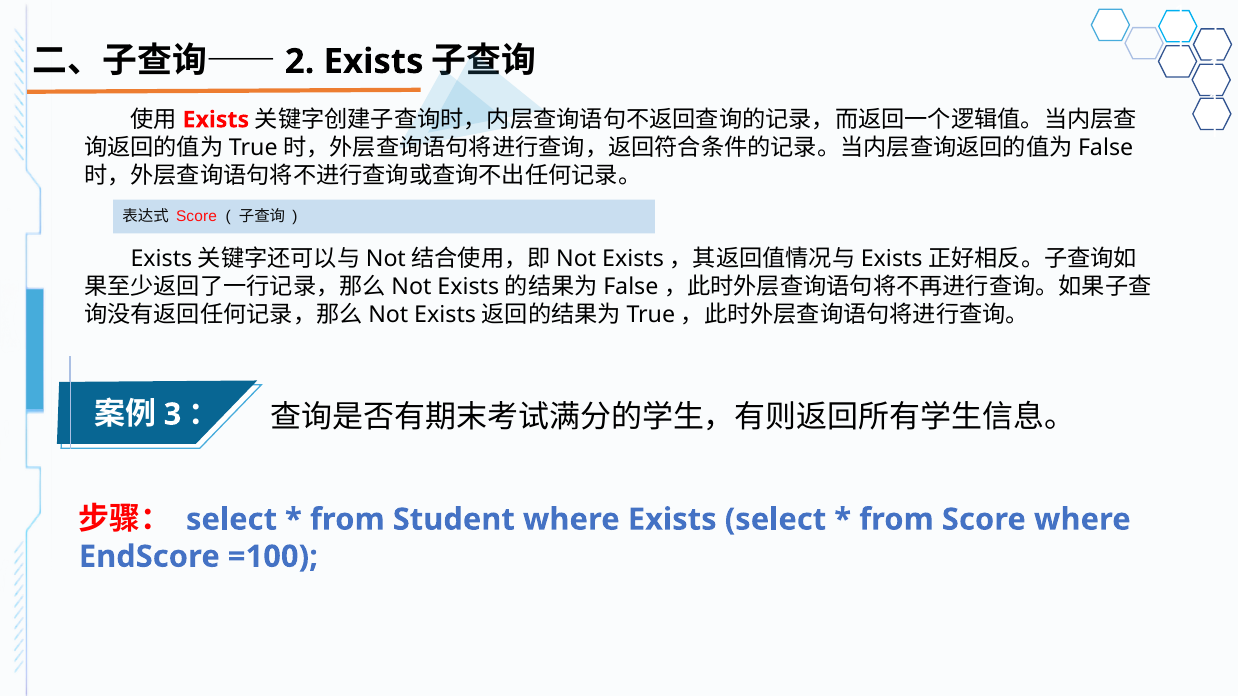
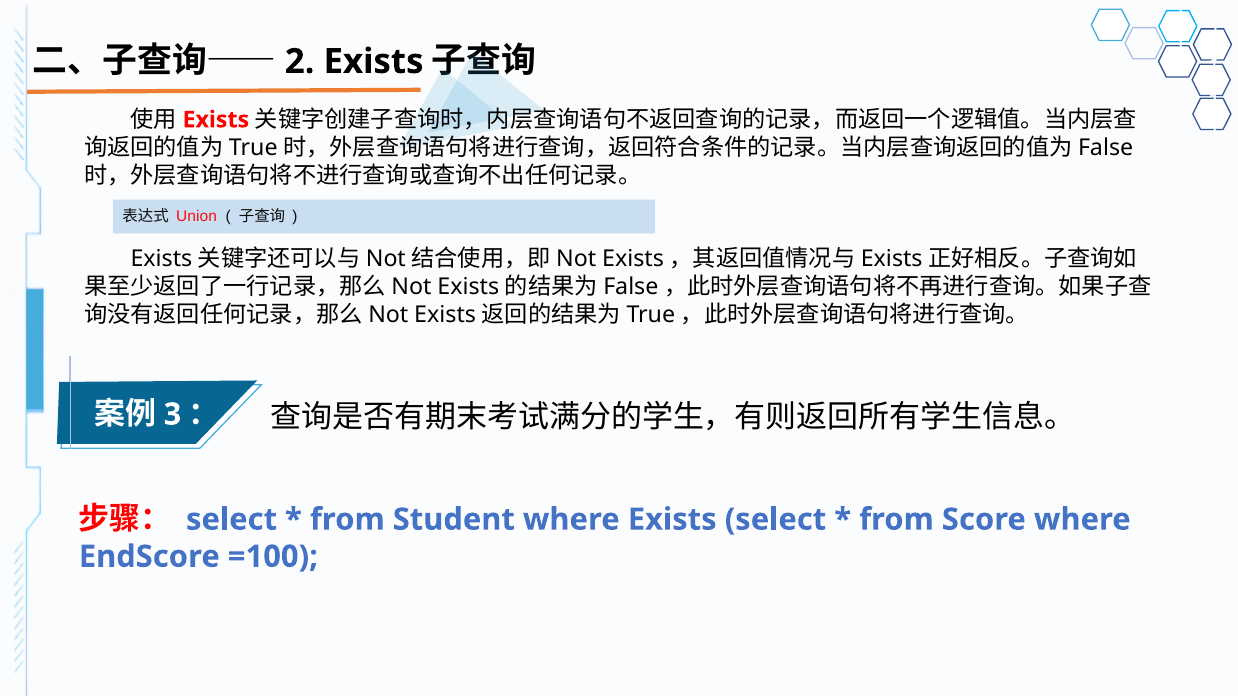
Score at (196, 217): Score -> Union
